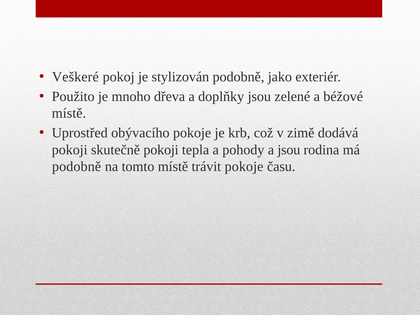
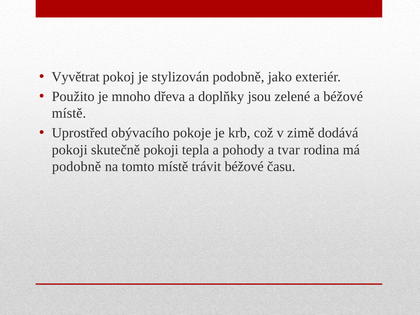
Veškeré: Veškeré -> Vyvětrat
a jsou: jsou -> tvar
trávit pokoje: pokoje -> béžové
